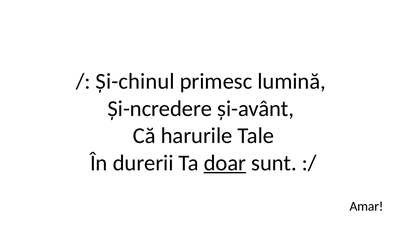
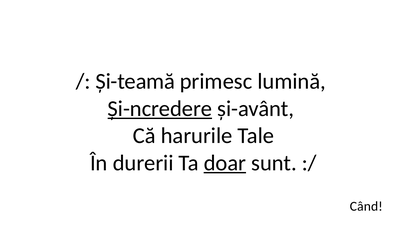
Și-chinul: Și-chinul -> Și-teamă
Și-ncredere underline: none -> present
Amar: Amar -> Când
